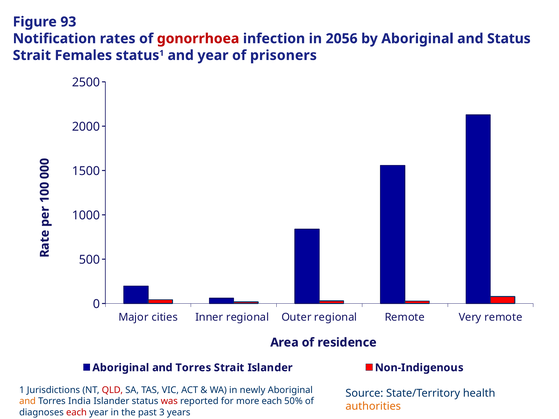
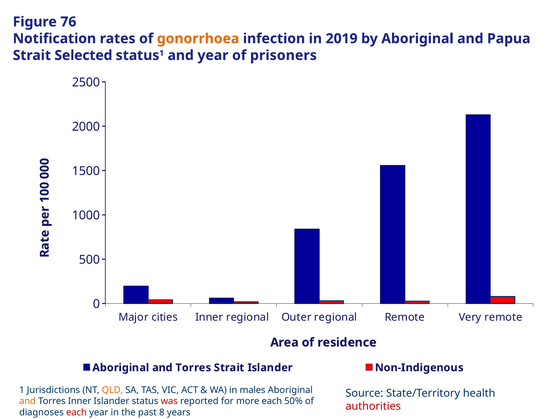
93: 93 -> 76
gonorrhoea colour: red -> orange
2056: 2056 -> 2019
and Status: Status -> Papua
Females: Females -> Selected
QLD colour: red -> orange
newly: newly -> males
Torres India: India -> Inner
authorities colour: orange -> red
3: 3 -> 8
